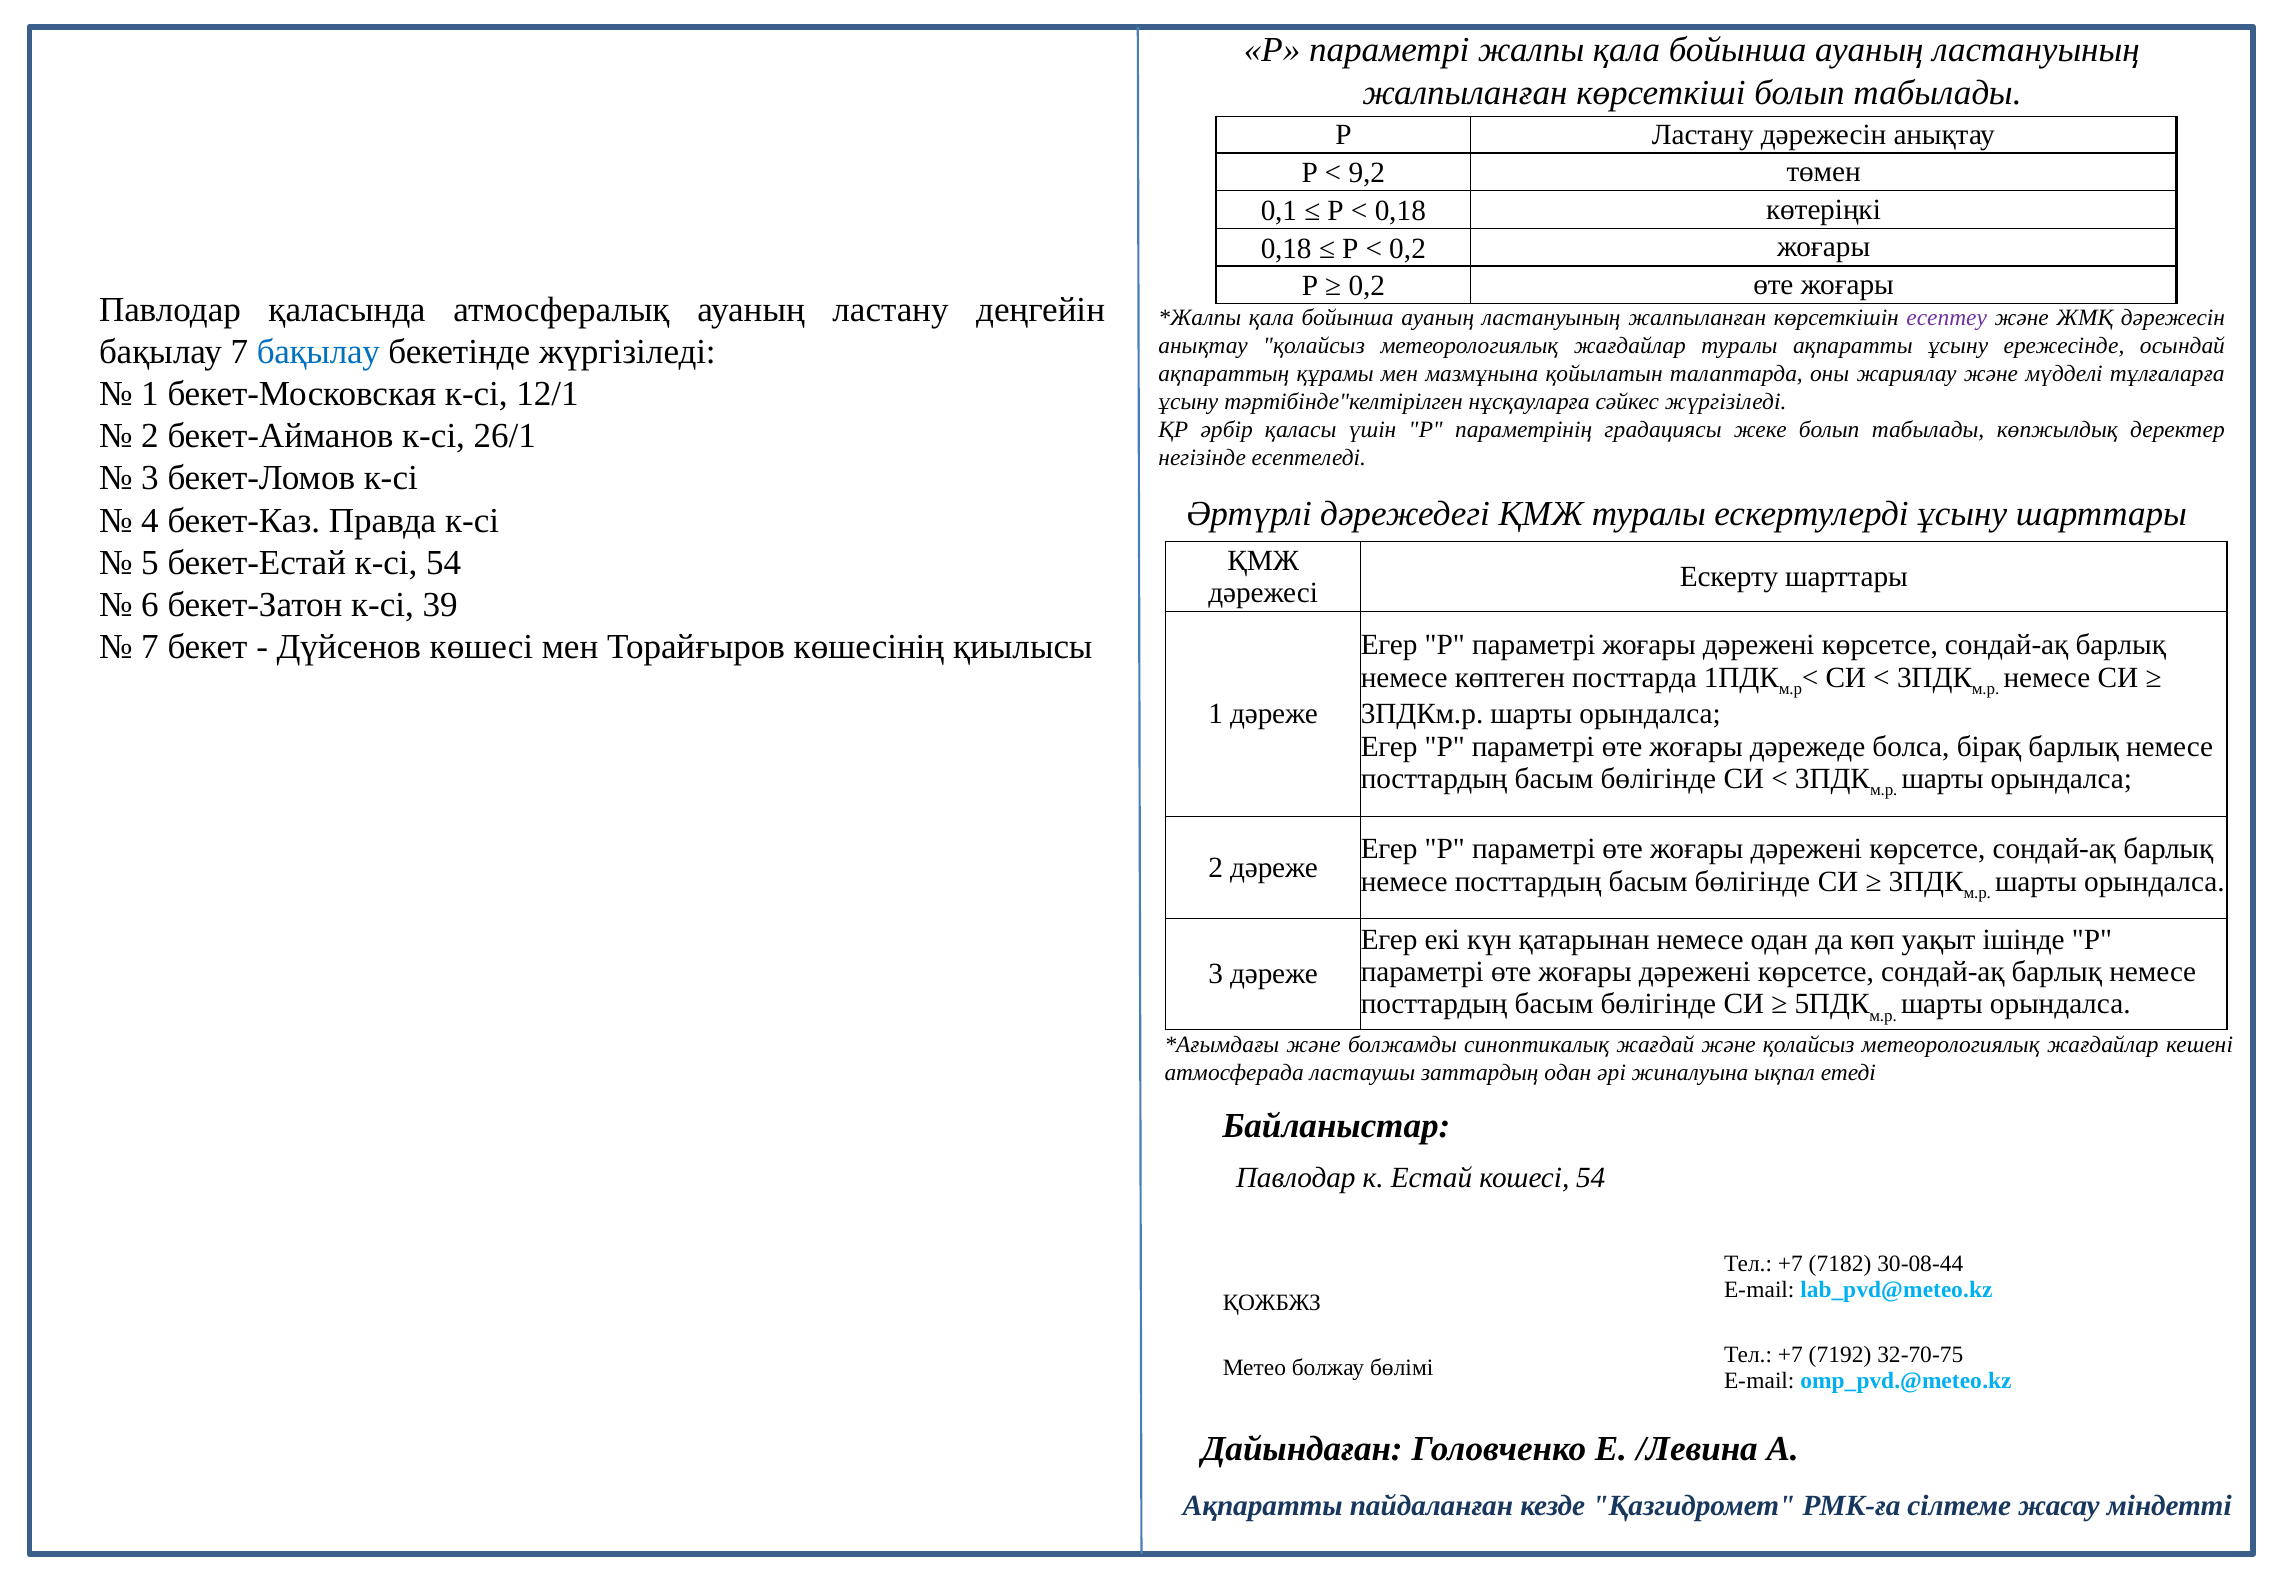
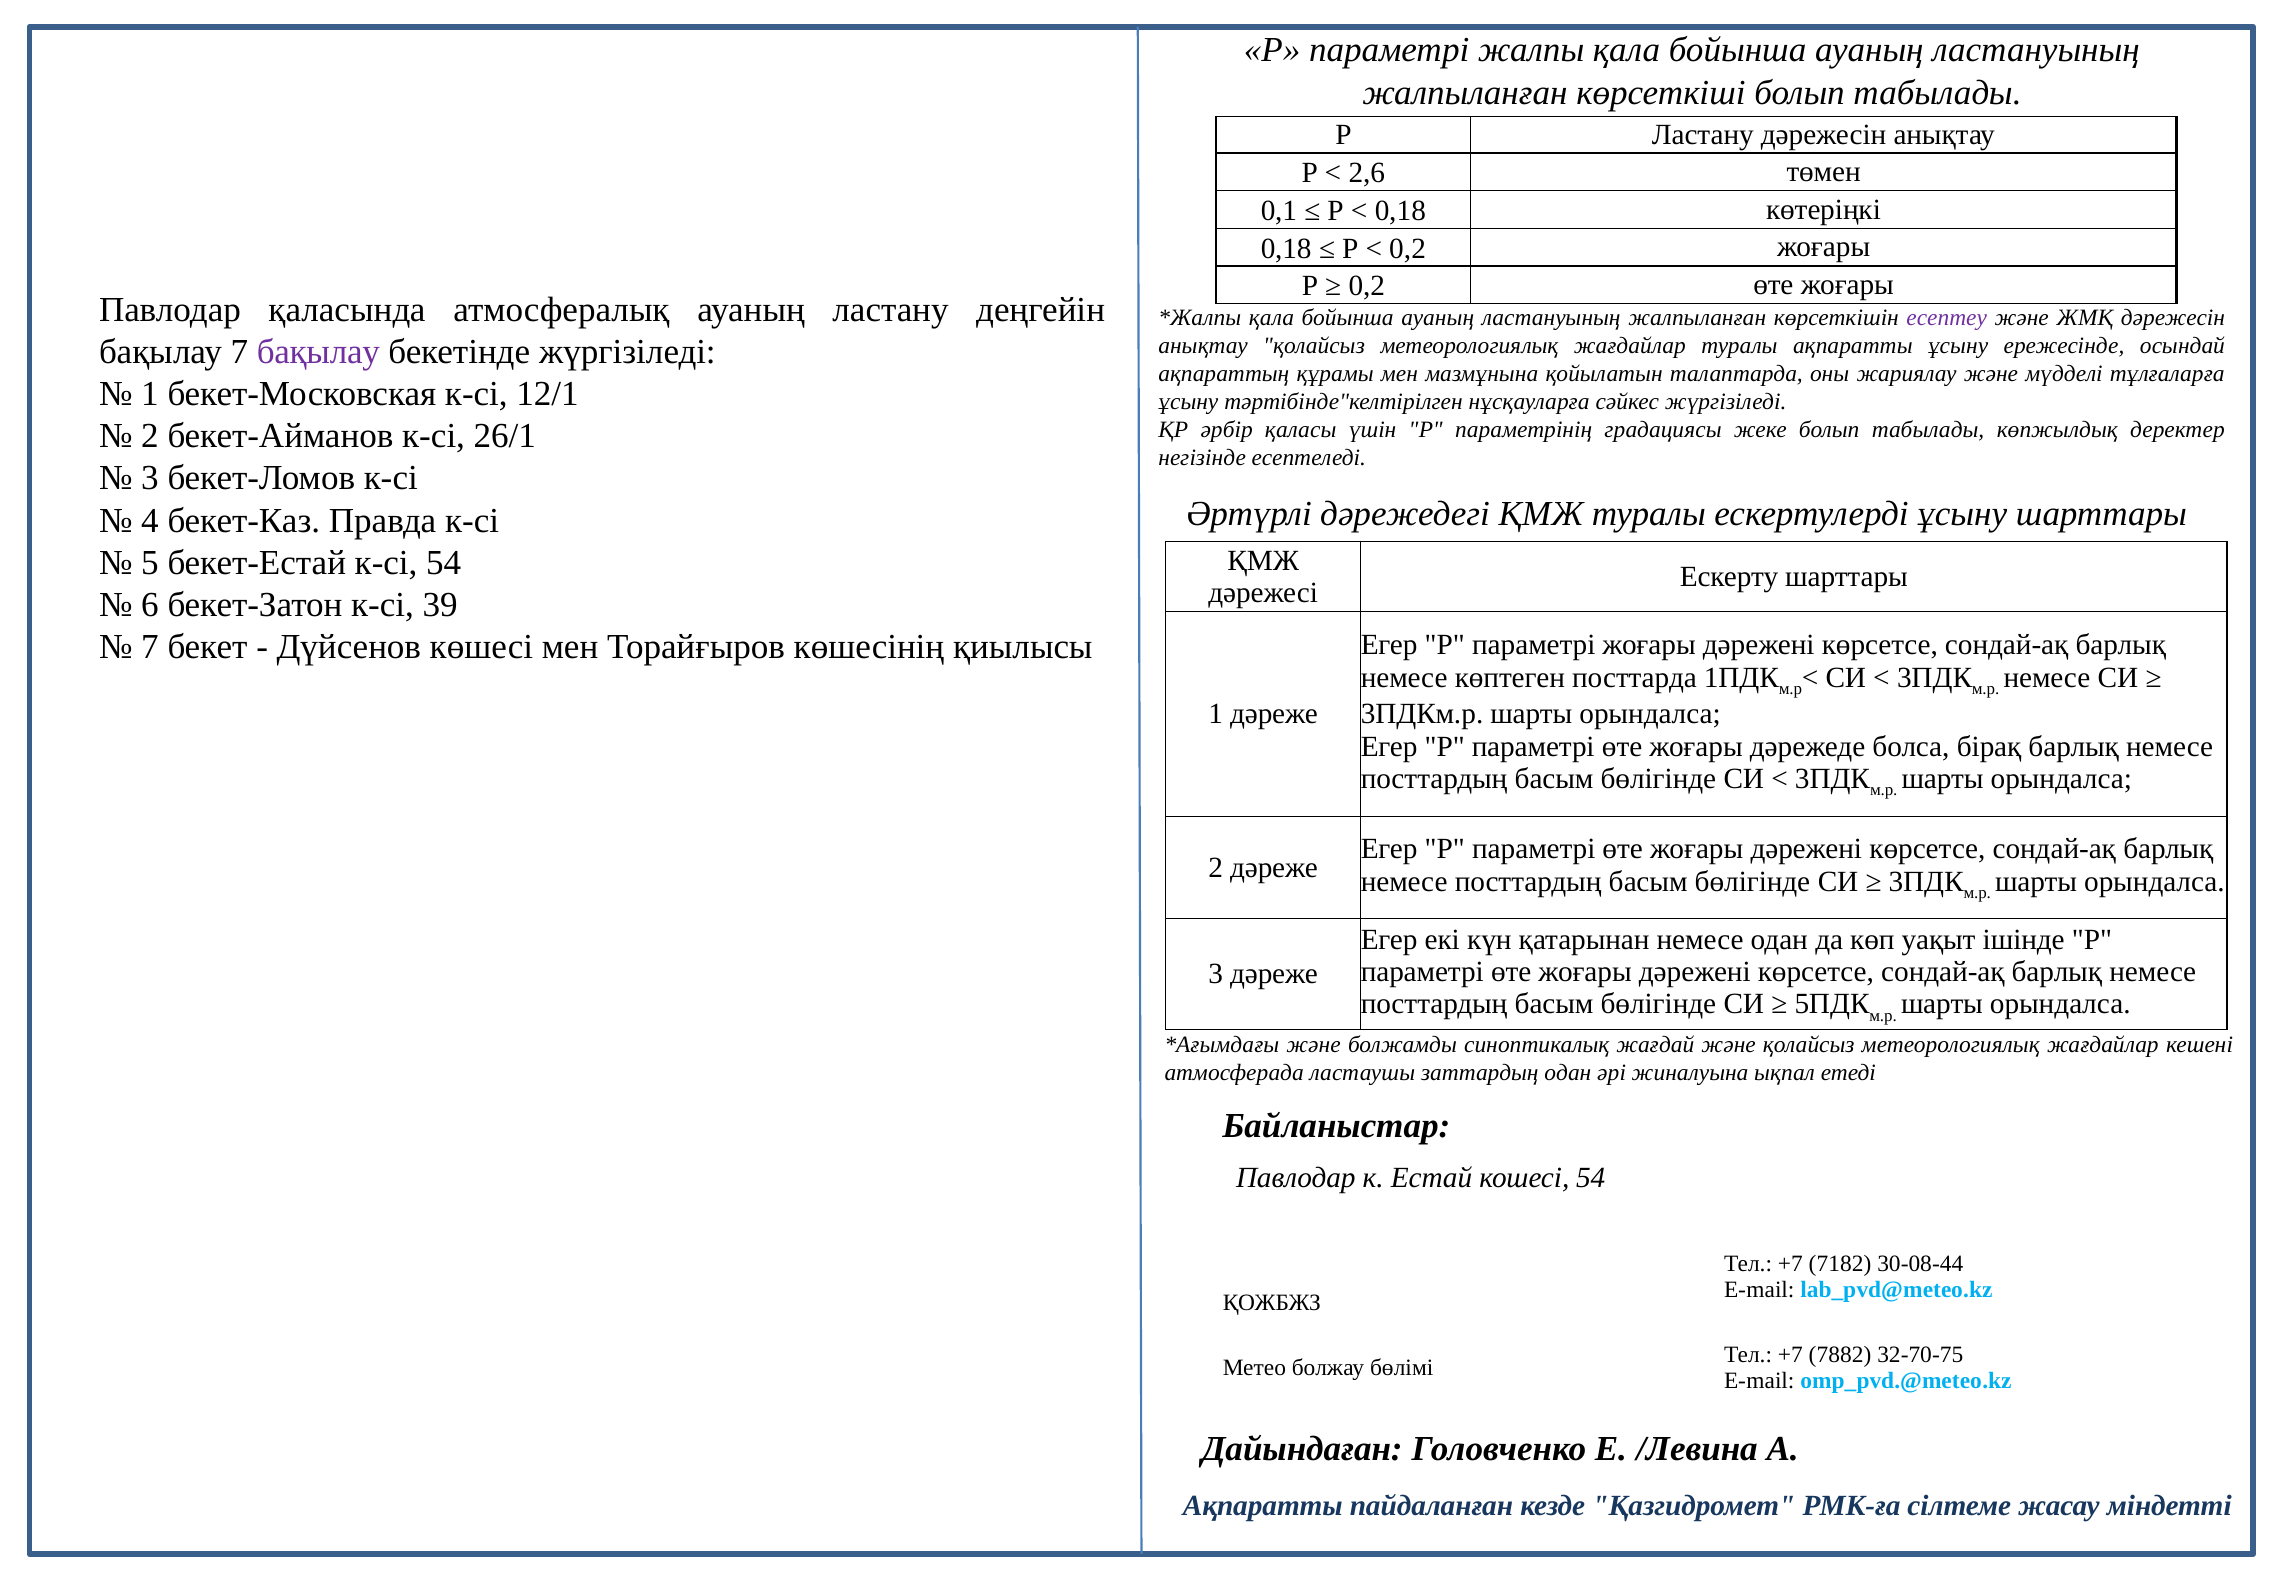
9,2: 9,2 -> 2,6
бақылау at (318, 352) colour: blue -> purple
7192: 7192 -> 7882
